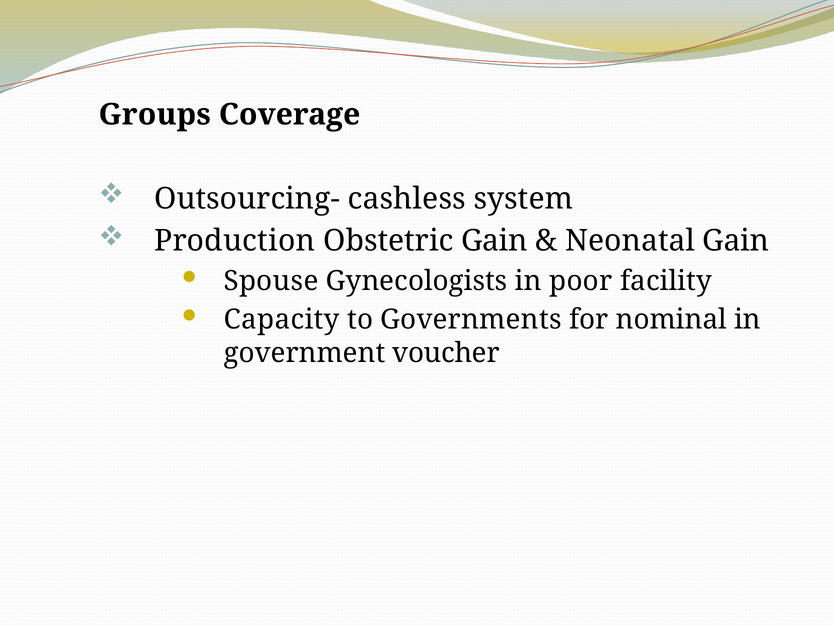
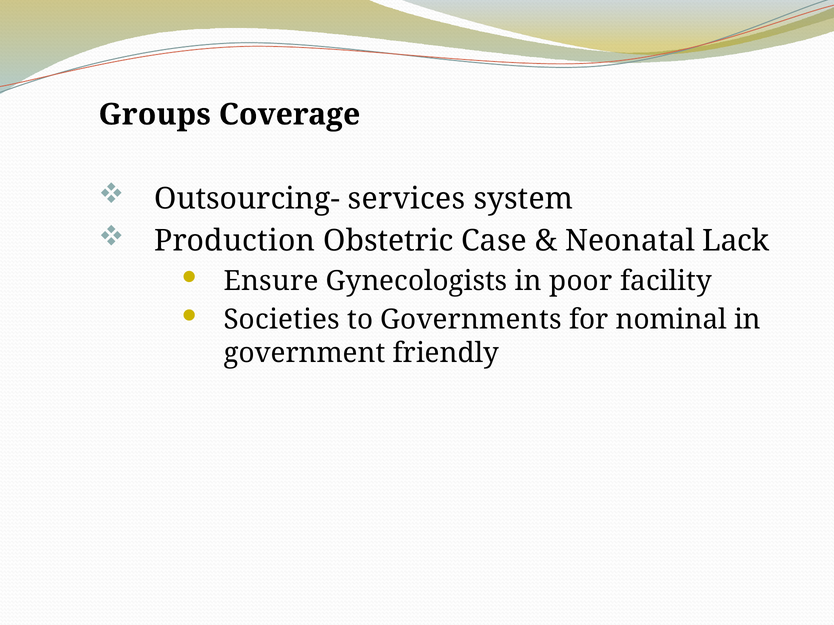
cashless: cashless -> services
Obstetric Gain: Gain -> Case
Neonatal Gain: Gain -> Lack
Spouse: Spouse -> Ensure
Capacity: Capacity -> Societies
voucher: voucher -> friendly
